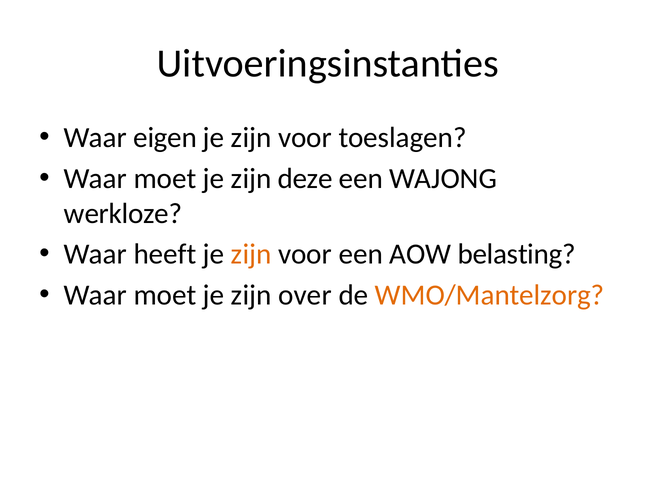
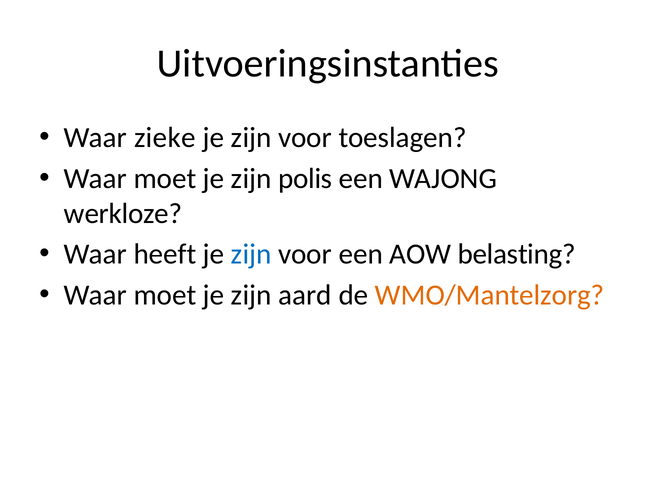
eigen: eigen -> zieke
deze: deze -> polis
zijn at (251, 254) colour: orange -> blue
over: over -> aard
